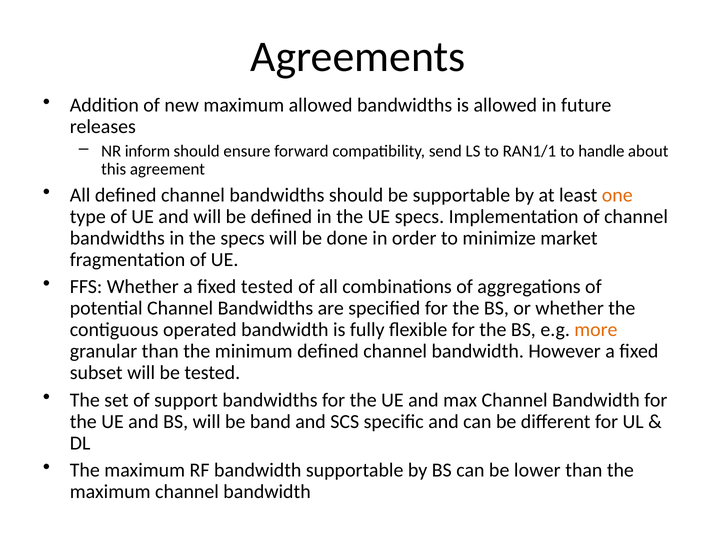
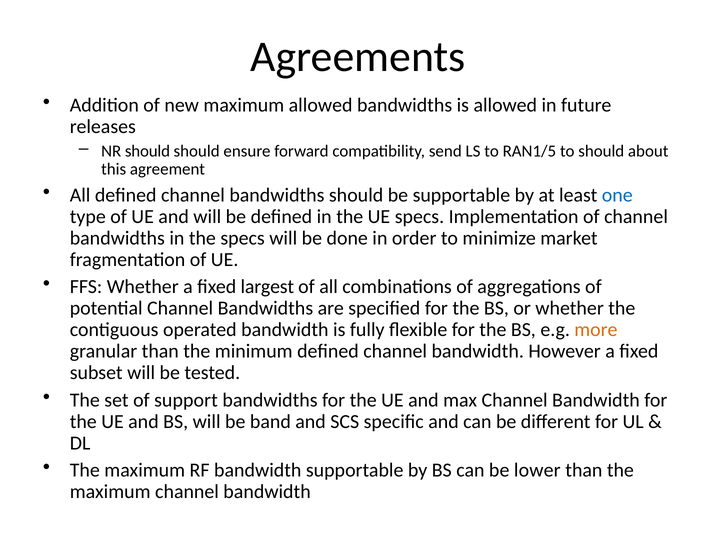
NR inform: inform -> should
RAN1/1: RAN1/1 -> RAN1/5
to handle: handle -> should
one colour: orange -> blue
fixed tested: tested -> largest
